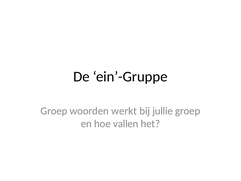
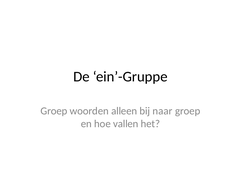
werkt: werkt -> alleen
jullie: jullie -> naar
